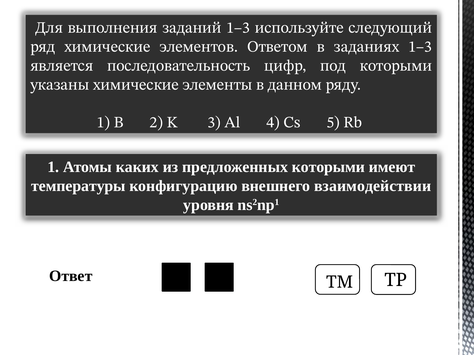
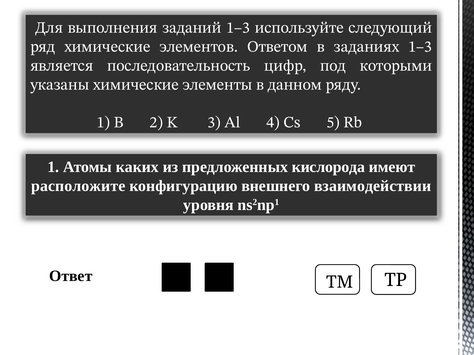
предложенных которыми: которыми -> кислорода
температуры: температуры -> расположите
